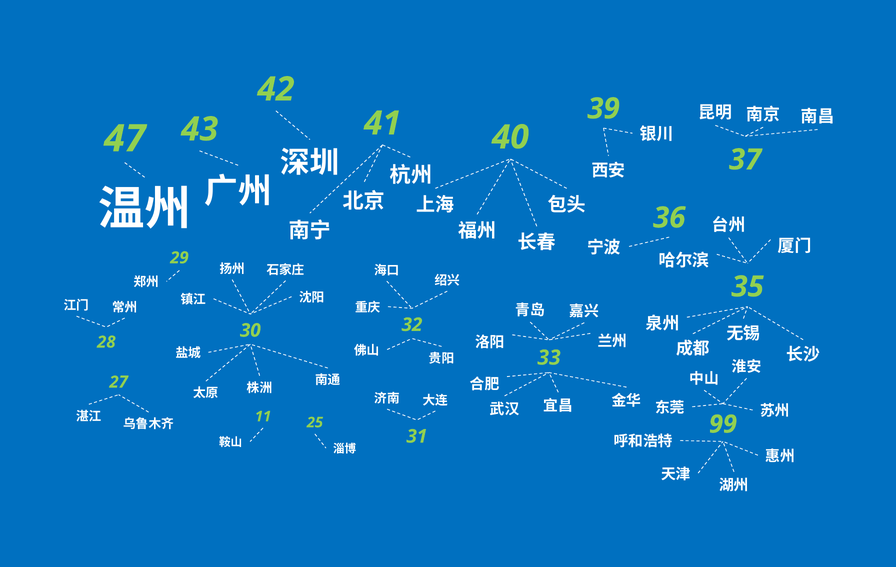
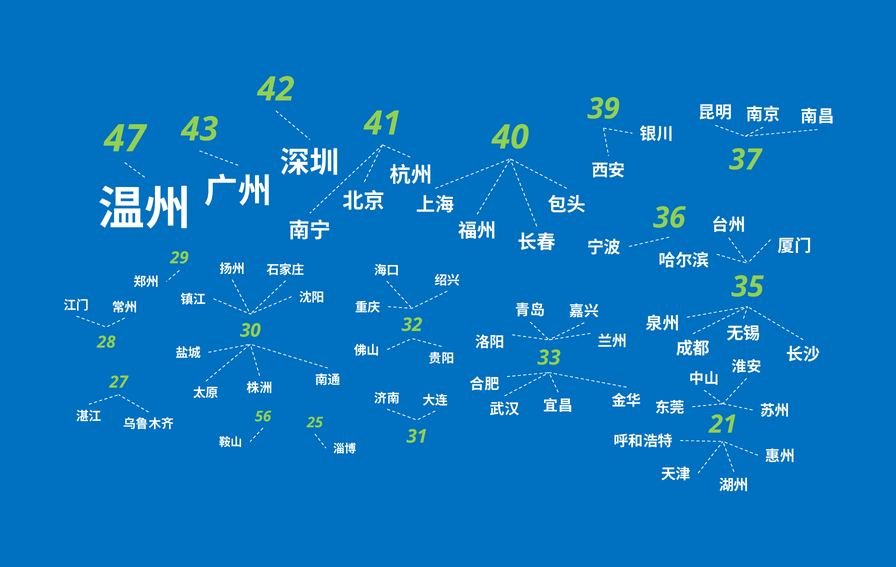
11: 11 -> 56
99: 99 -> 21
